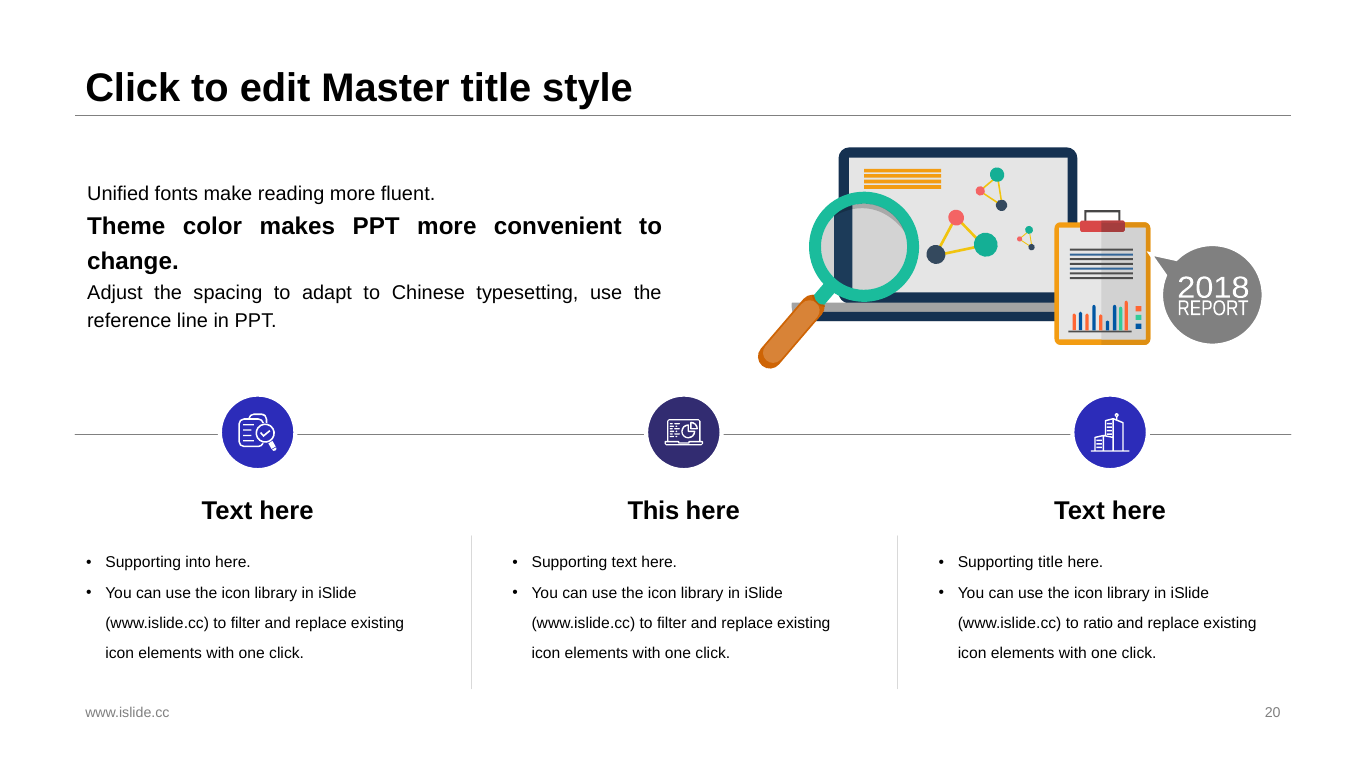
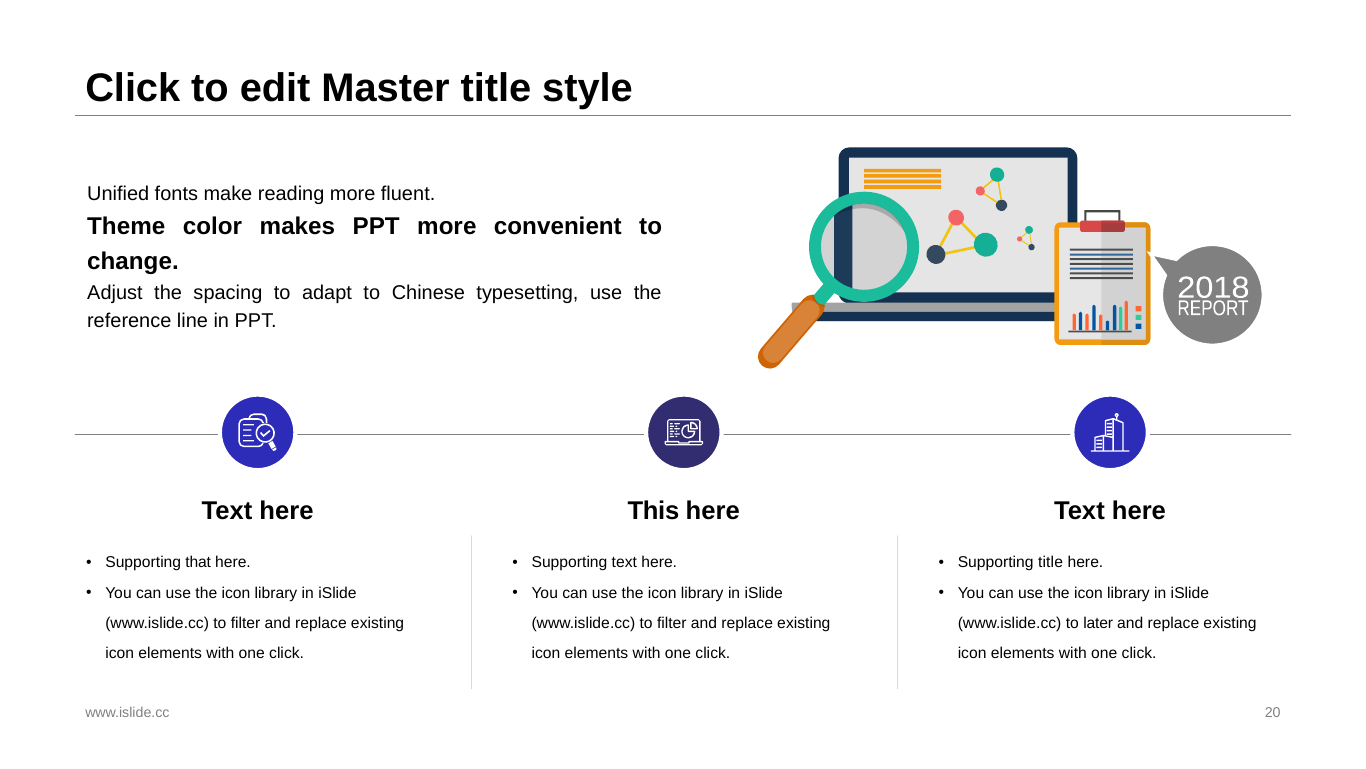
into: into -> that
ratio: ratio -> later
